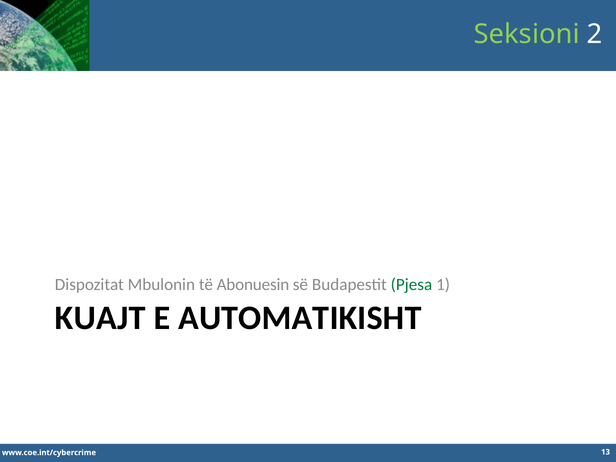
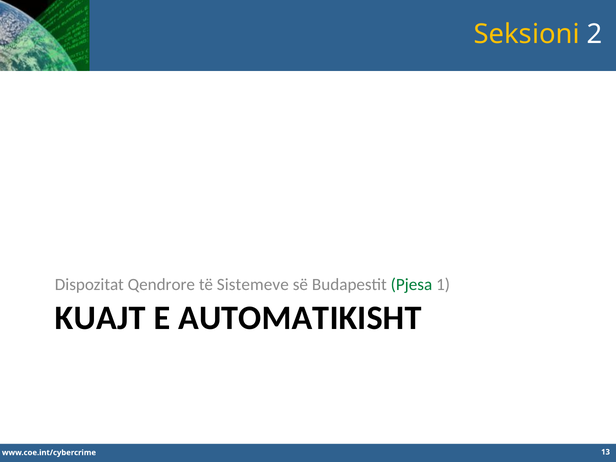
Seksioni colour: light green -> yellow
Mbulonin: Mbulonin -> Qendrore
Abonuesin: Abonuesin -> Sistemeve
